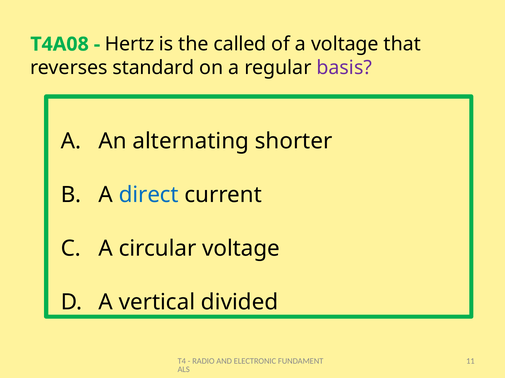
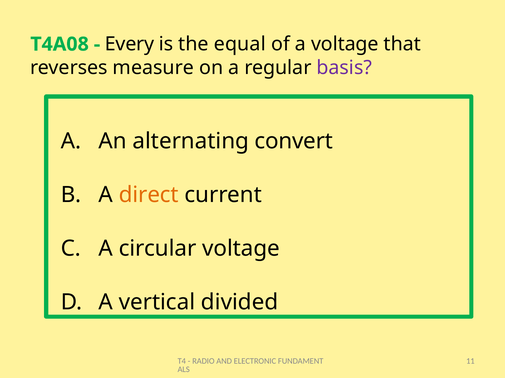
Hertz: Hertz -> Every
called: called -> equal
standard: standard -> measure
shorter: shorter -> convert
direct colour: blue -> orange
